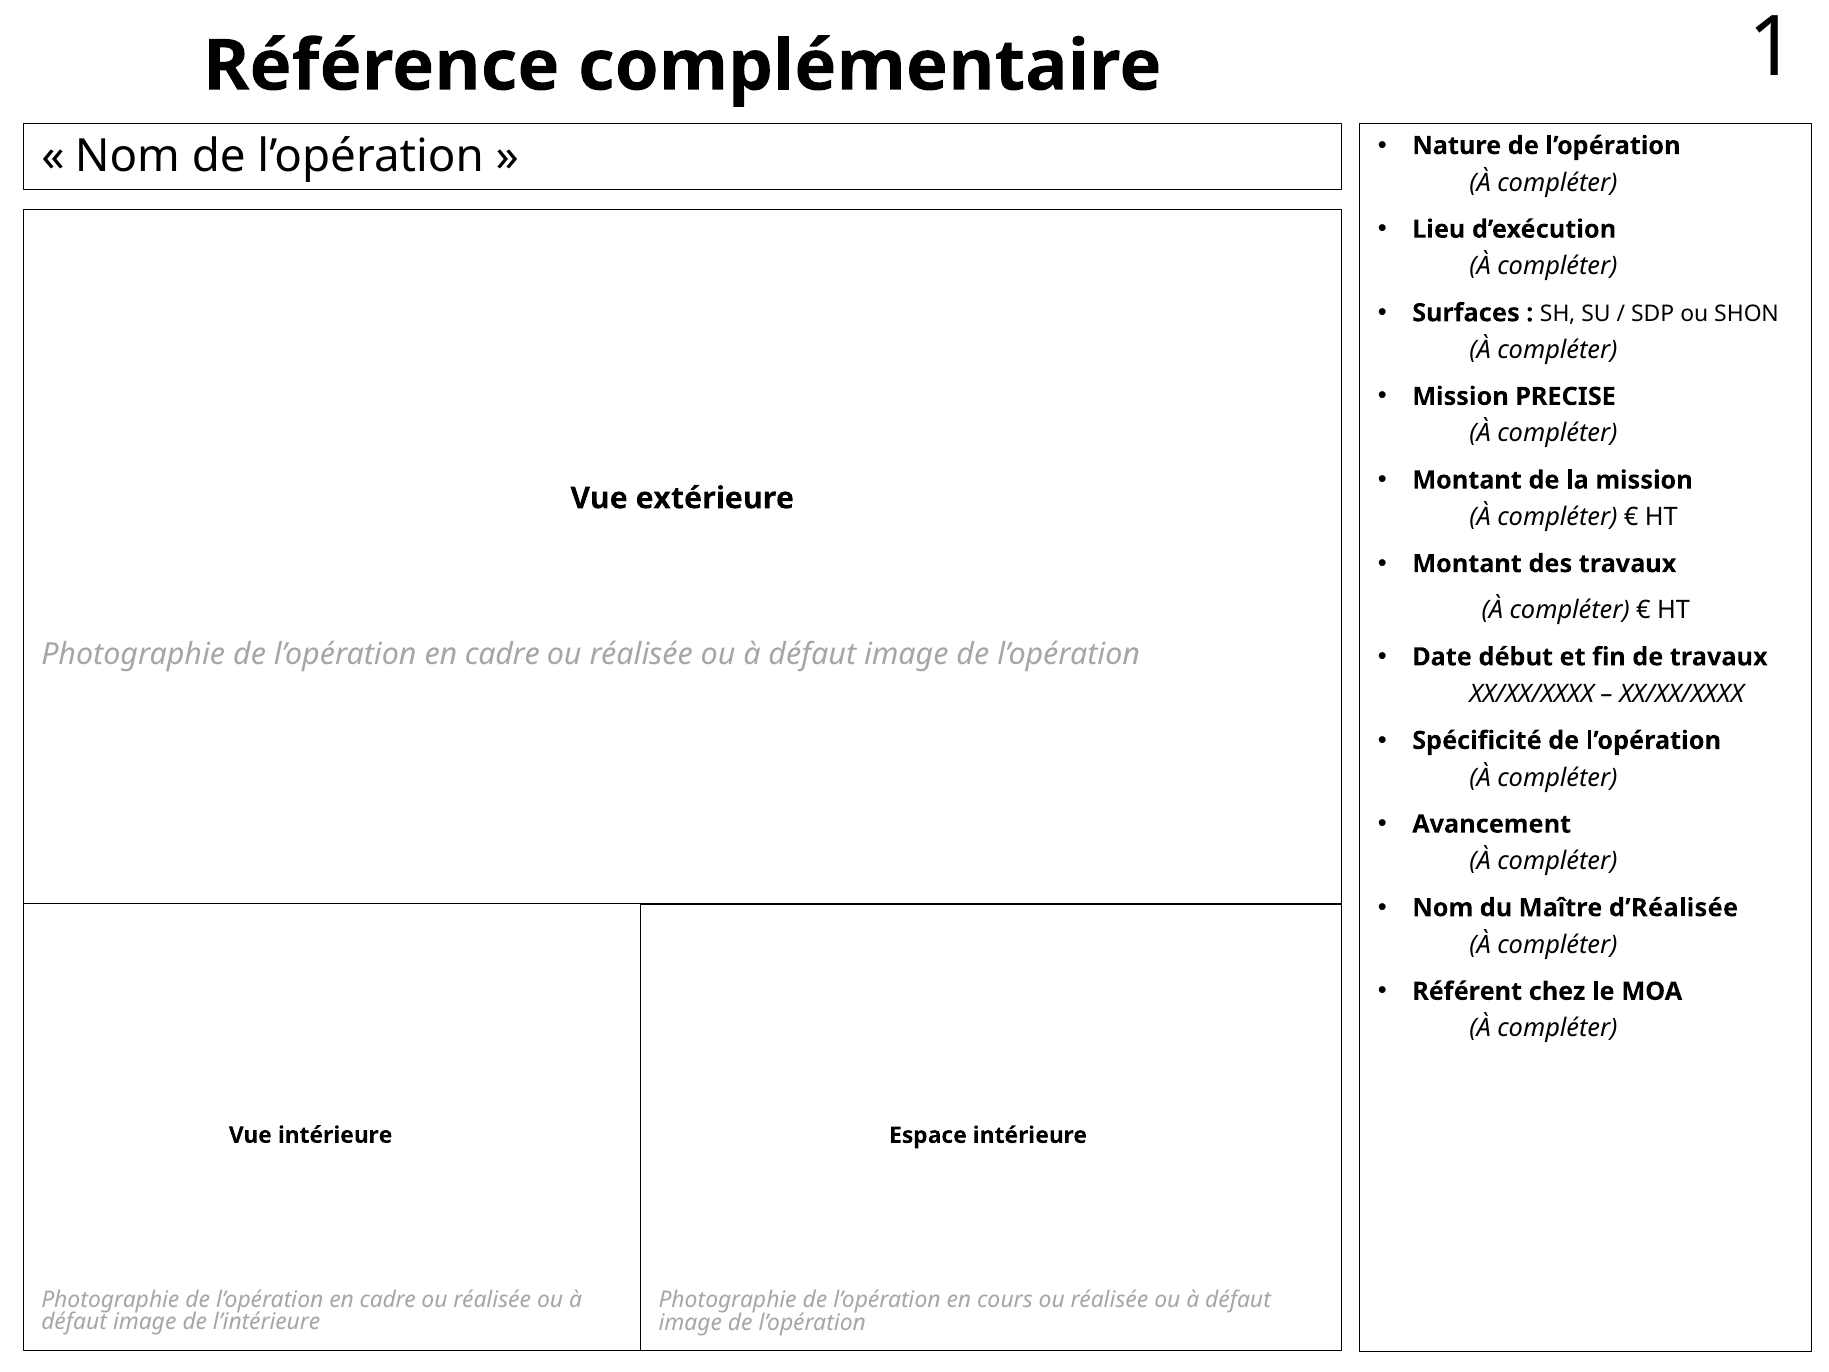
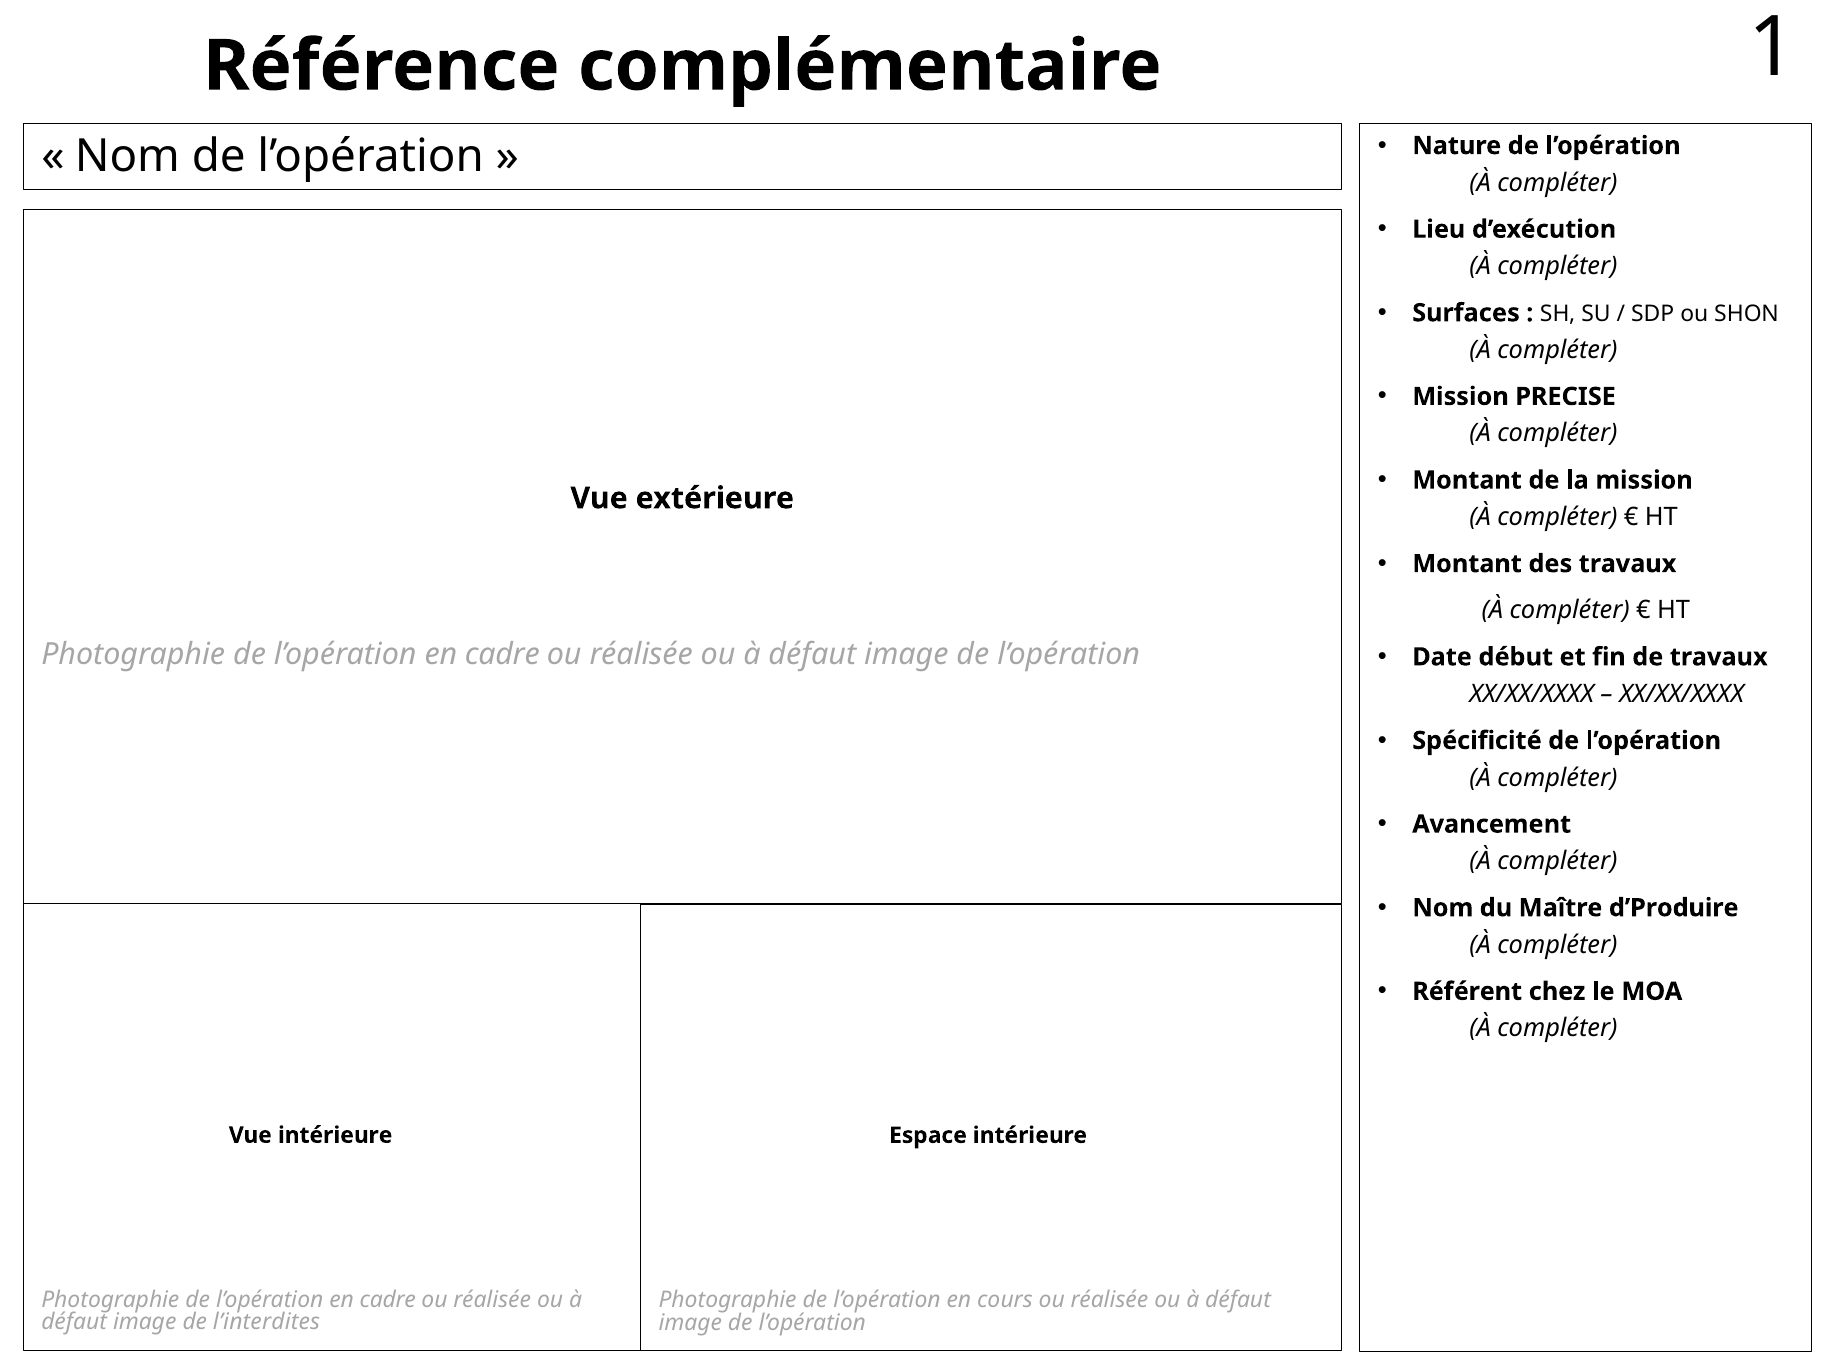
d’Réalisée: d’Réalisée -> d’Produire
l’intérieure: l’intérieure -> l’interdites
